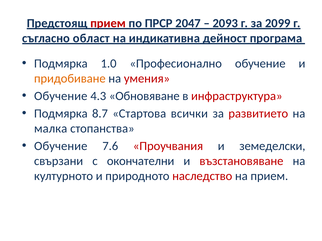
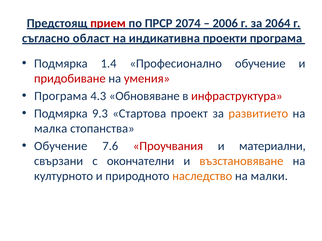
2047: 2047 -> 2074
2093: 2093 -> 2006
2099: 2099 -> 2064
дейност: дейност -> проекти
1.0: 1.0 -> 1.4
придобиване colour: orange -> red
Обучение at (61, 96): Обучение -> Програма
8.7: 8.7 -> 9.3
всички: всички -> проект
развитието colour: red -> orange
земеделски: земеделски -> материални
възстановяване colour: red -> orange
наследство colour: red -> orange
на прием: прием -> малки
